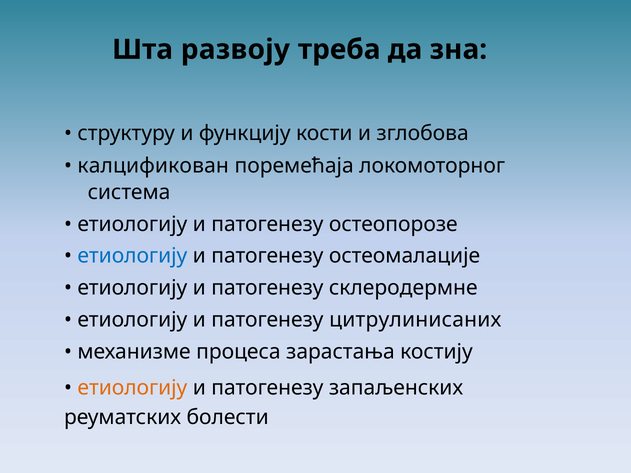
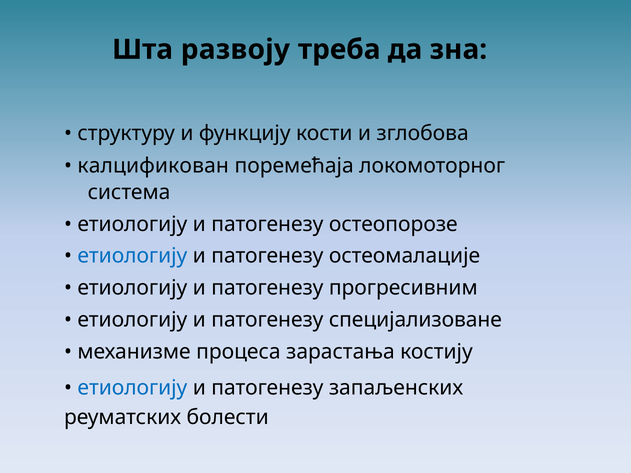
склеродермне: склеродермне -> прогресивним
цитрулинисаних: цитрулинисаних -> специјализоване
етиологију at (132, 388) colour: orange -> blue
